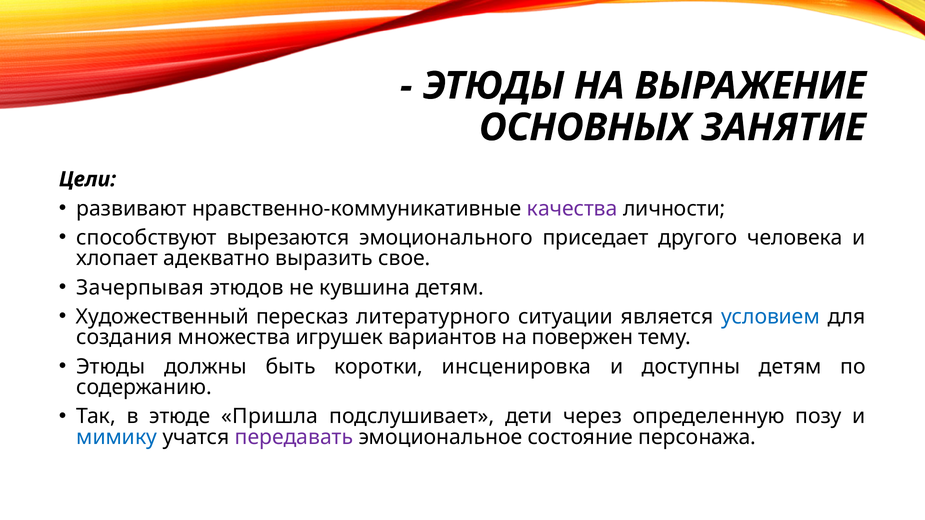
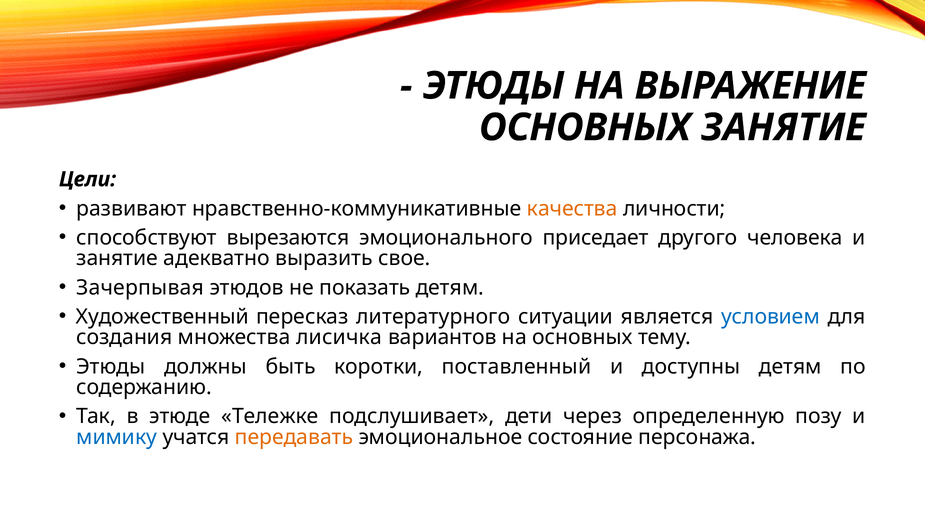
качества colour: purple -> orange
хлопает at (117, 259): хлопает -> занятие
кувшина: кувшина -> показать
игрушек: игрушек -> лисичка
на повержен: повержен -> основных
инсценировка: инсценировка -> поставленный
Пришла: Пришла -> Тележке
передавать colour: purple -> orange
